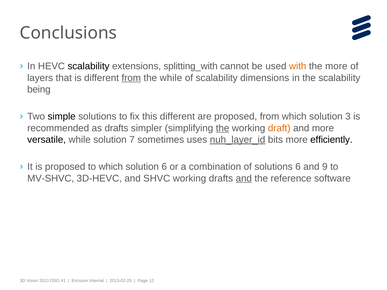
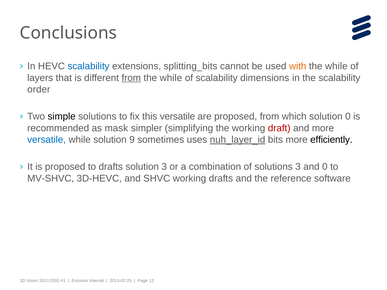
scalability at (89, 66) colour: black -> blue
splitting_with: splitting_with -> splitting_bits
more at (336, 66): more -> while
being: being -> order
this different: different -> versatile
solution 3: 3 -> 0
as drafts: drafts -> mask
the at (223, 128) underline: present -> none
draft colour: orange -> red
versatile at (47, 140) colour: black -> blue
7: 7 -> 9
to which: which -> drafts
solution 6: 6 -> 3
solutions 6: 6 -> 3
and 9: 9 -> 0
and at (244, 178) underline: present -> none
